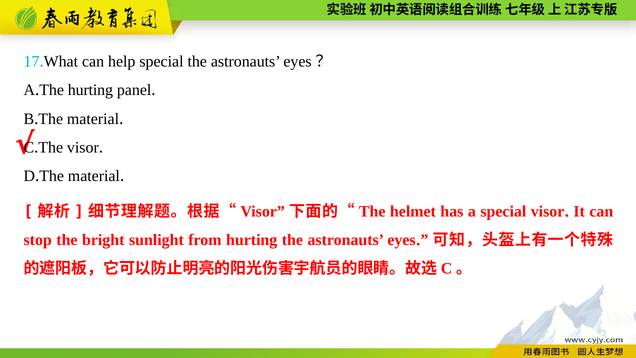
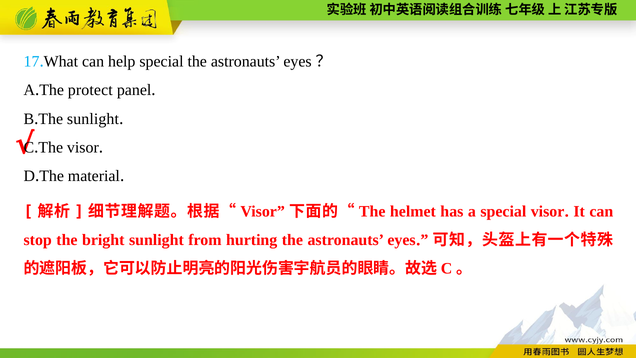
The hurting: hurting -> protect
material at (93, 119): material -> sunlight
